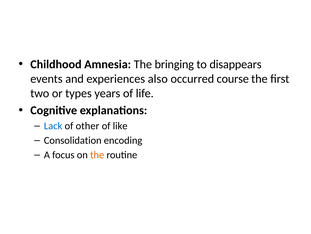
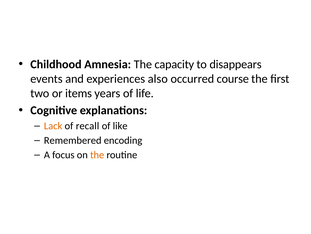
bringing: bringing -> capacity
types: types -> items
Lack colour: blue -> orange
other: other -> recall
Consolidation: Consolidation -> Remembered
